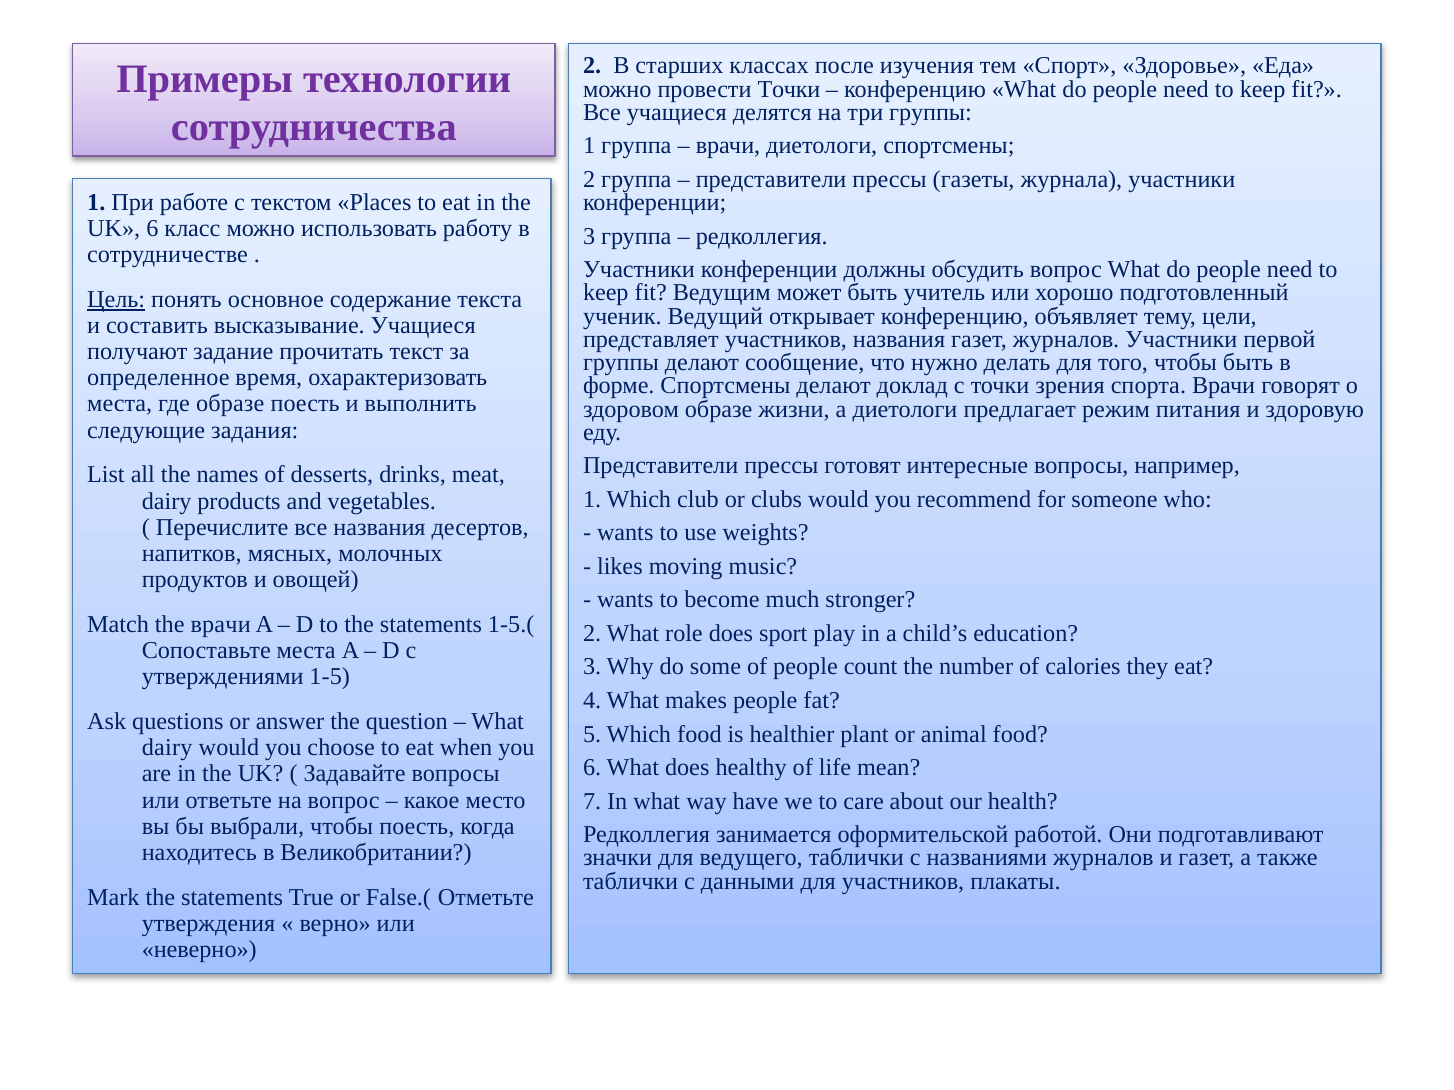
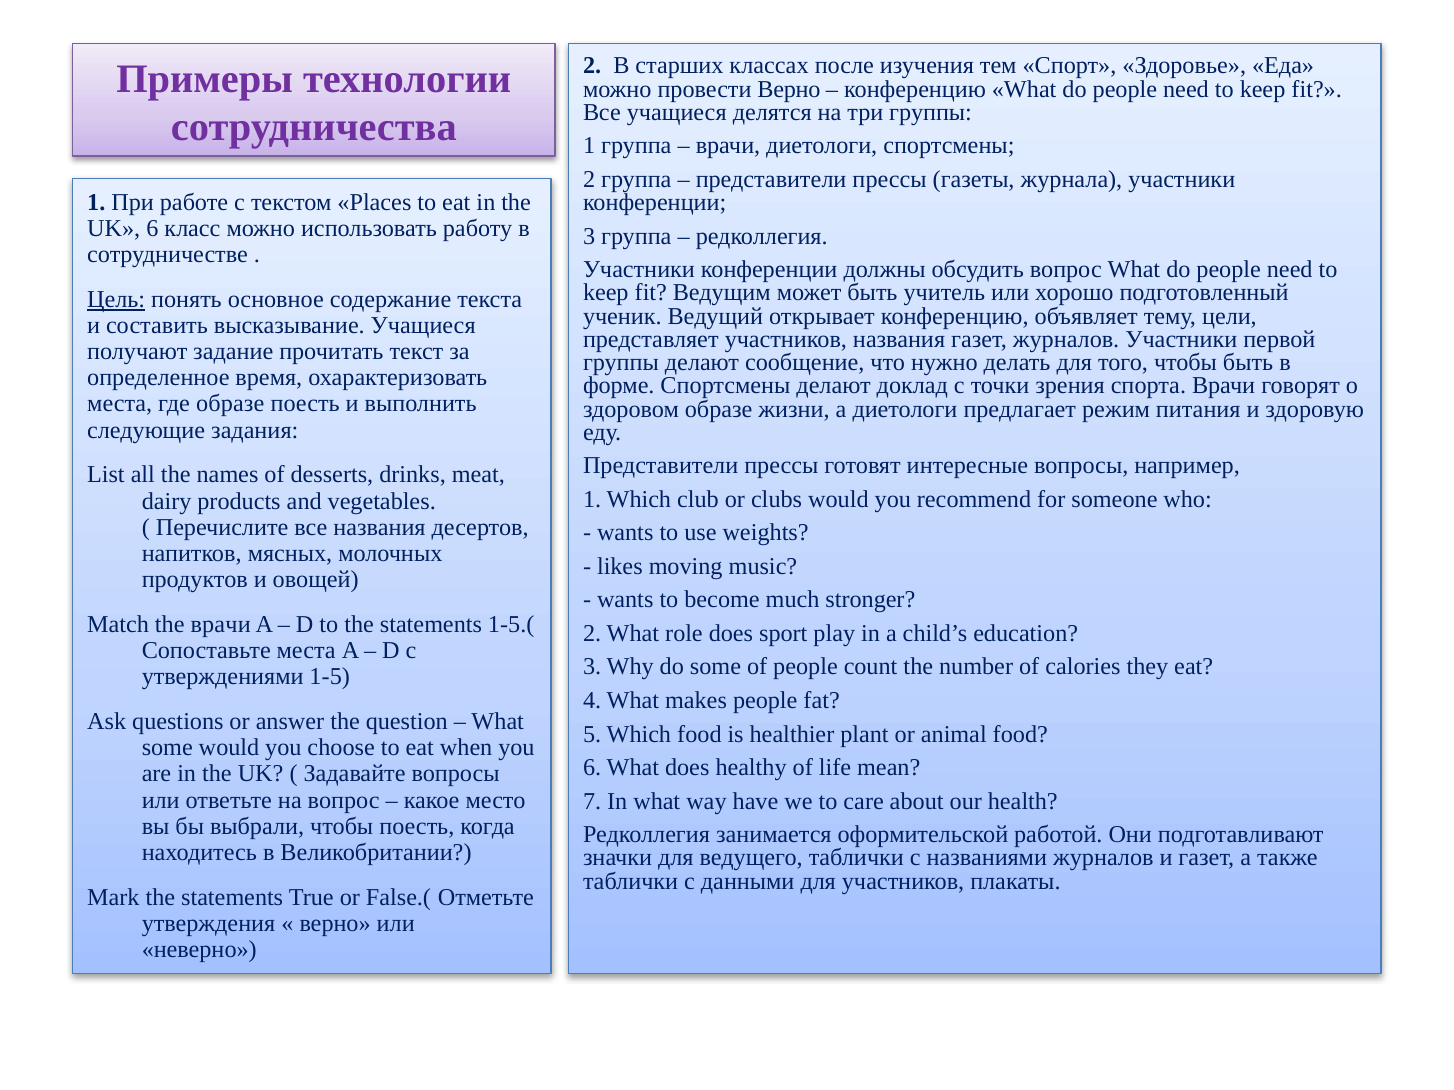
провести Точки: Точки -> Верно
dairy at (167, 748): dairy -> some
